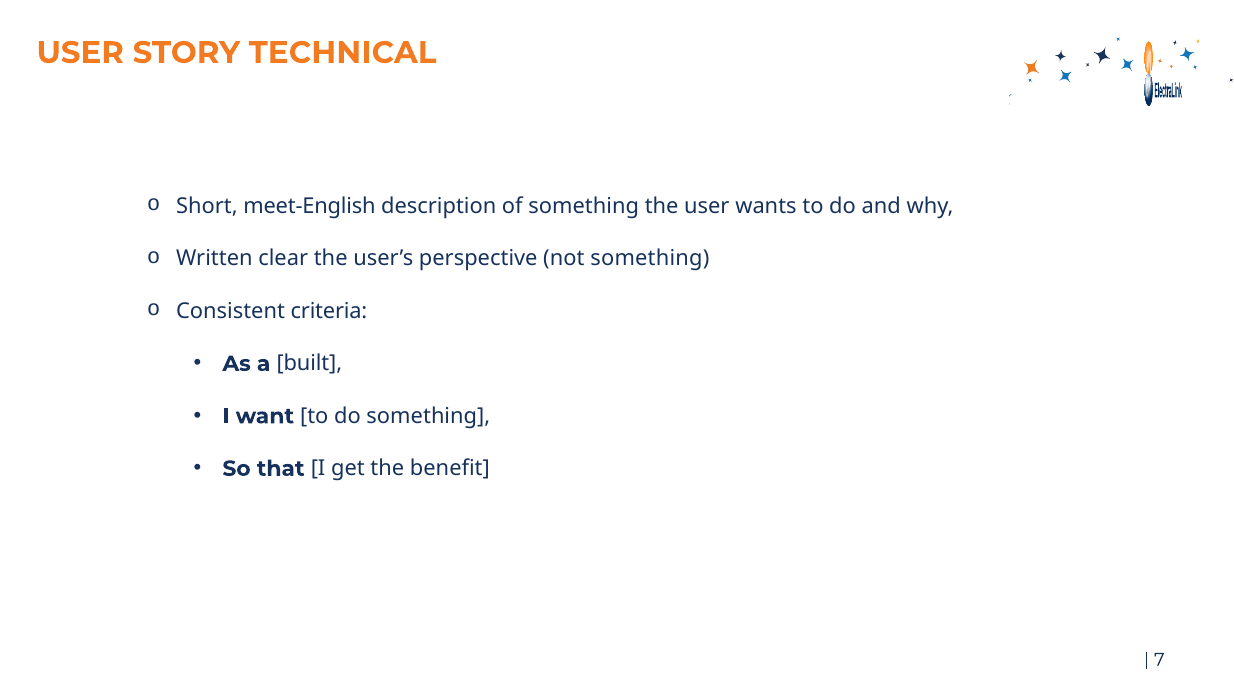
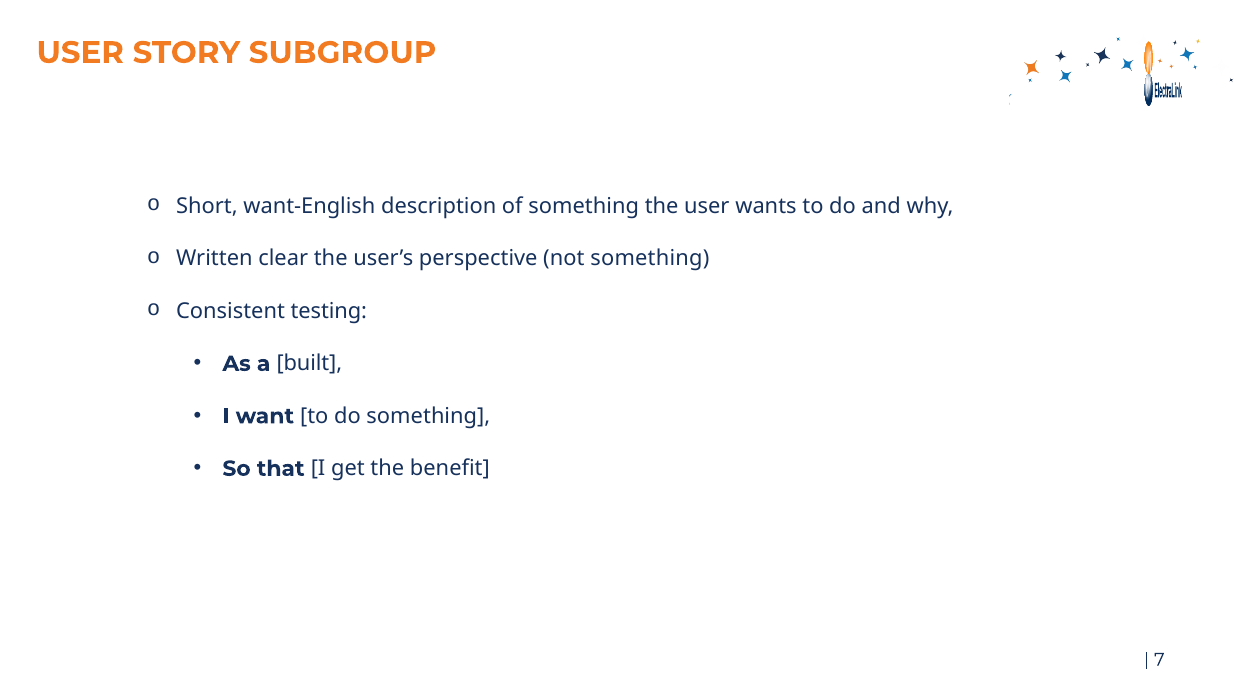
TECHNICAL: TECHNICAL -> SUBGROUP
meet-English: meet-English -> want-English
criteria: criteria -> testing
